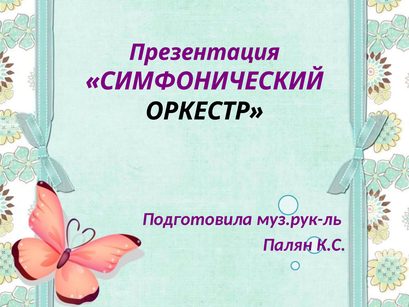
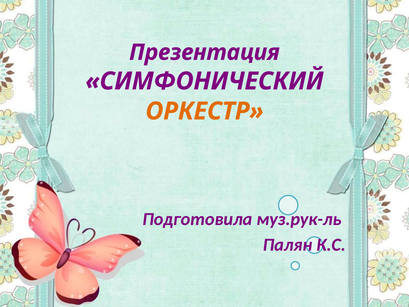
ОРКЕСТР colour: black -> orange
